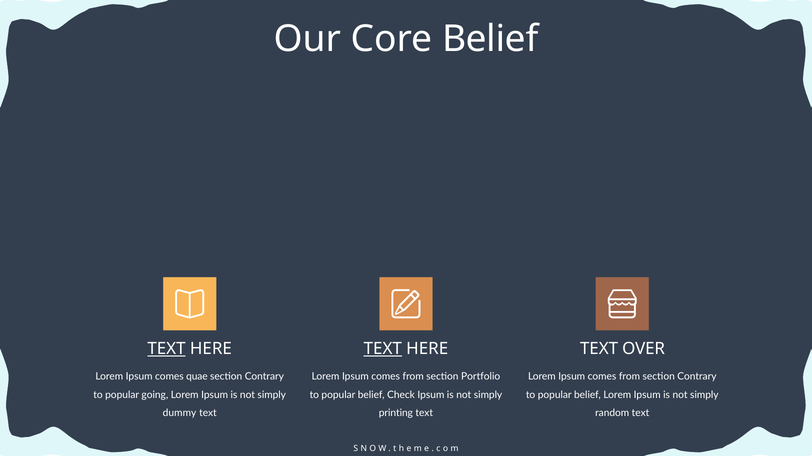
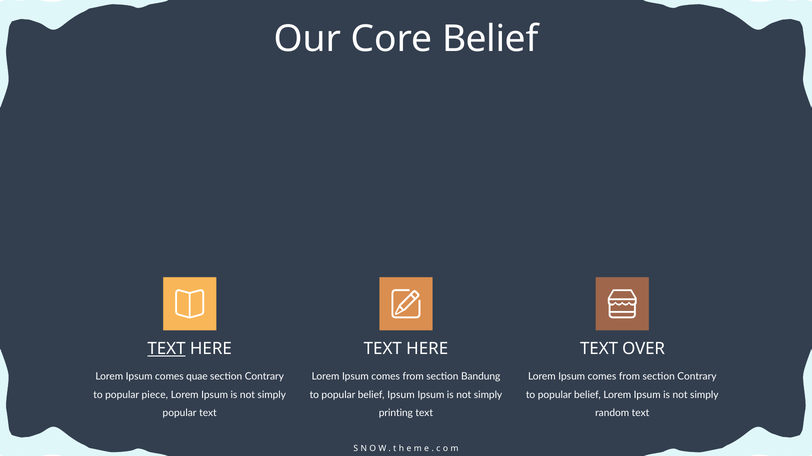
TEXT at (383, 349) underline: present -> none
Portfolio: Portfolio -> Bandung
going: going -> piece
belief Check: Check -> Ipsum
dummy at (180, 414): dummy -> popular
